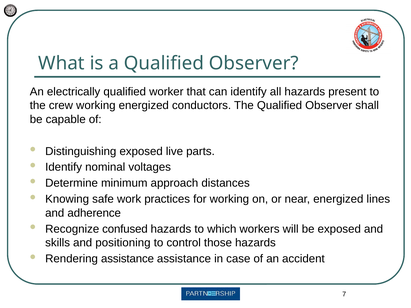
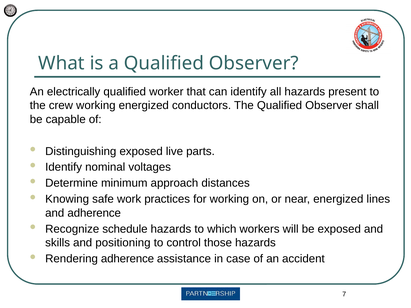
confused: confused -> schedule
Rendering assistance: assistance -> adherence
